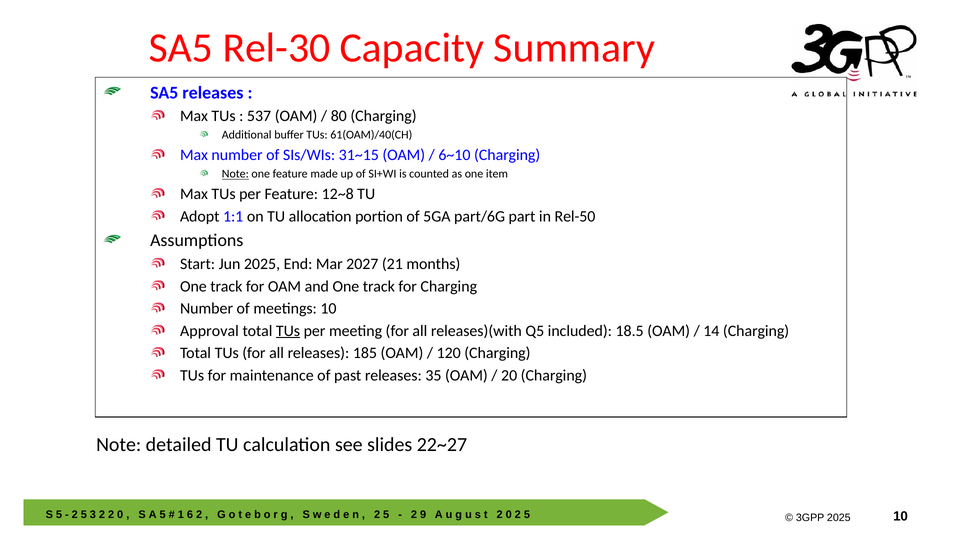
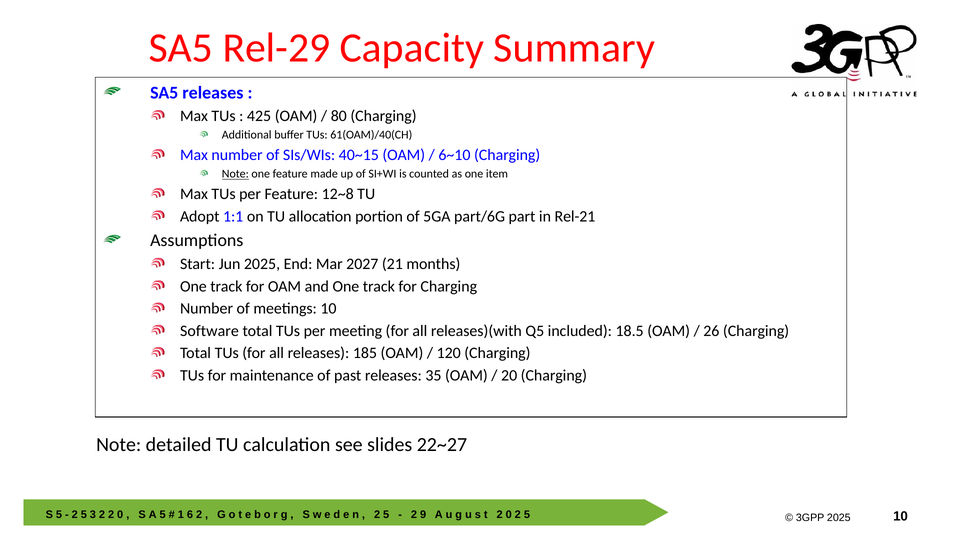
Rel-30: Rel-30 -> Rel-29
537: 537 -> 425
31~15: 31~15 -> 40~15
Rel-50: Rel-50 -> Rel-21
Approval: Approval -> Software
TUs at (288, 331) underline: present -> none
14: 14 -> 26
